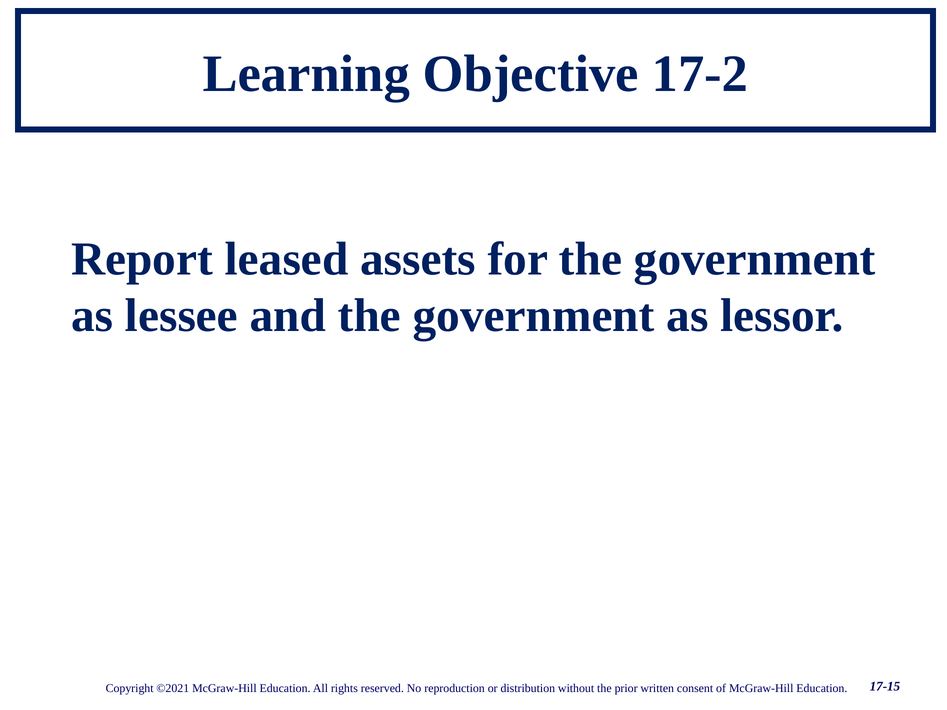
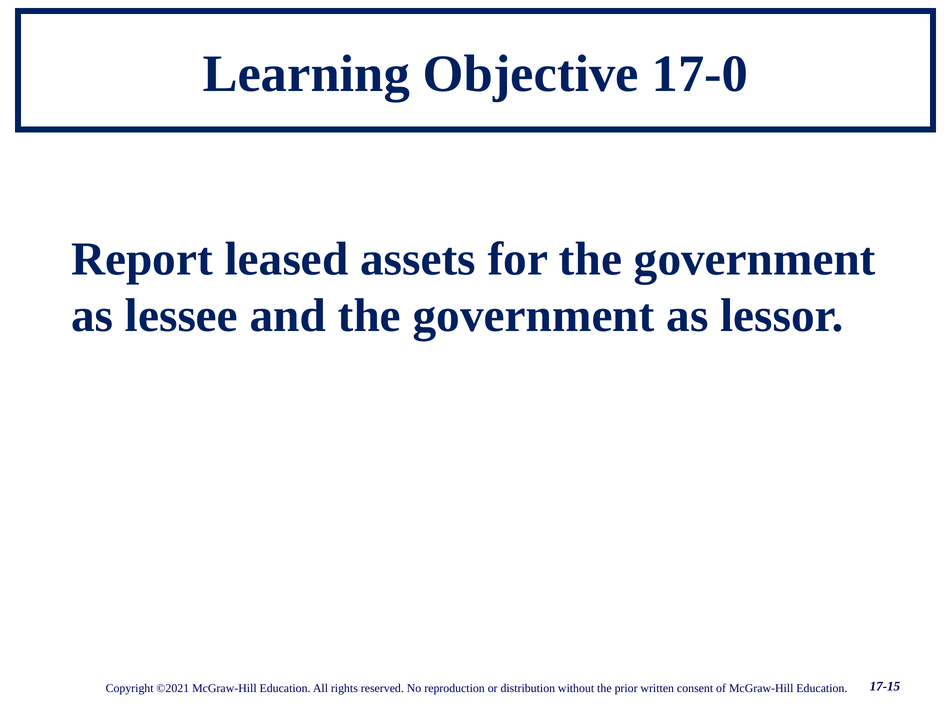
17-2: 17-2 -> 17-0
